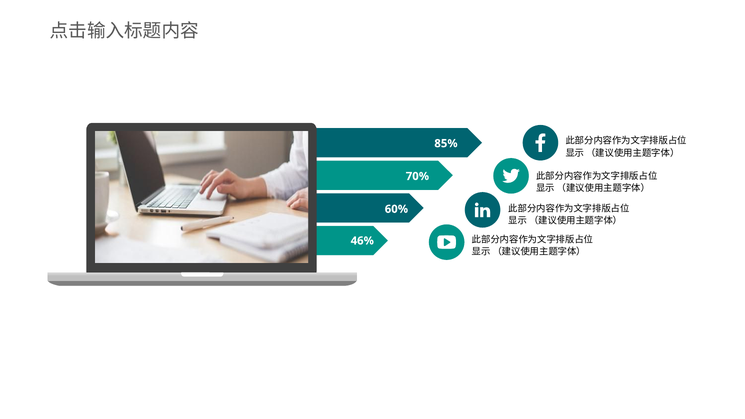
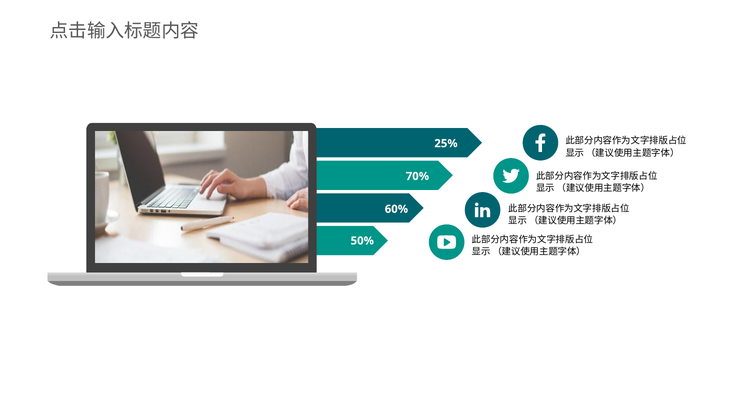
85%: 85% -> 25%
46%: 46% -> 50%
